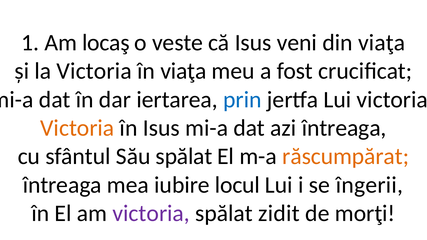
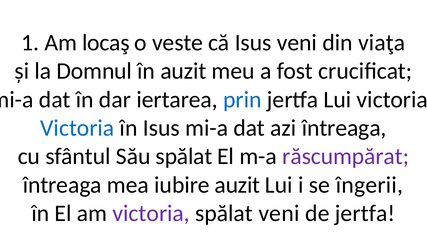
la Victoria: Victoria -> Domnul
în viaţa: viaţa -> auzit
Victoria at (77, 128) colour: orange -> blue
răscumpărat colour: orange -> purple
iubire locul: locul -> auzit
spălat zidit: zidit -> veni
de morţi: morţi -> jertfa
